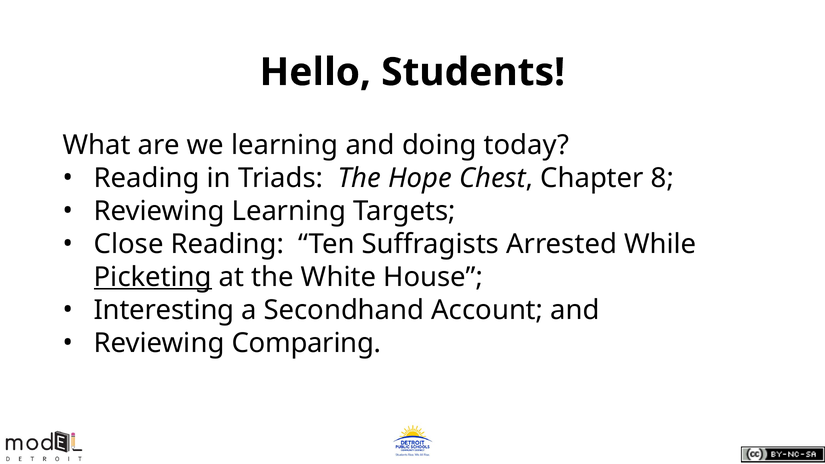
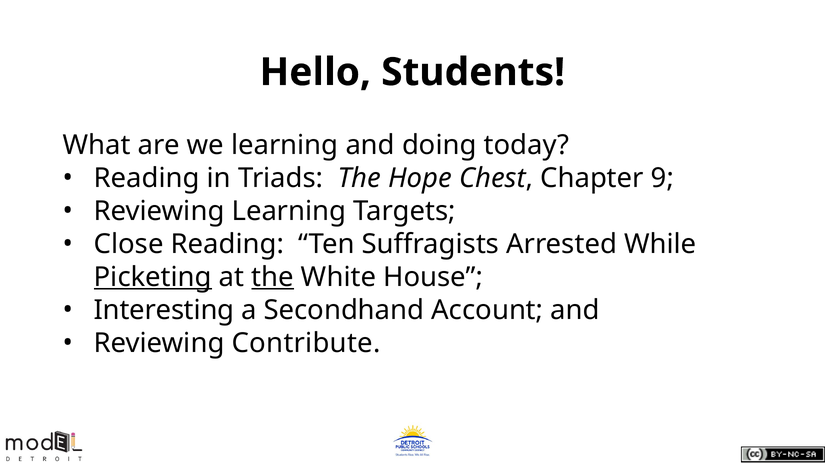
8: 8 -> 9
the at (273, 277) underline: none -> present
Comparing: Comparing -> Contribute
